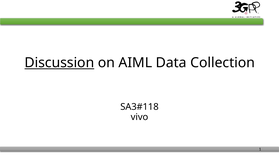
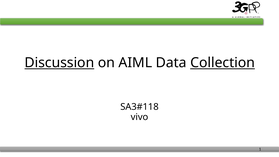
Collection underline: none -> present
